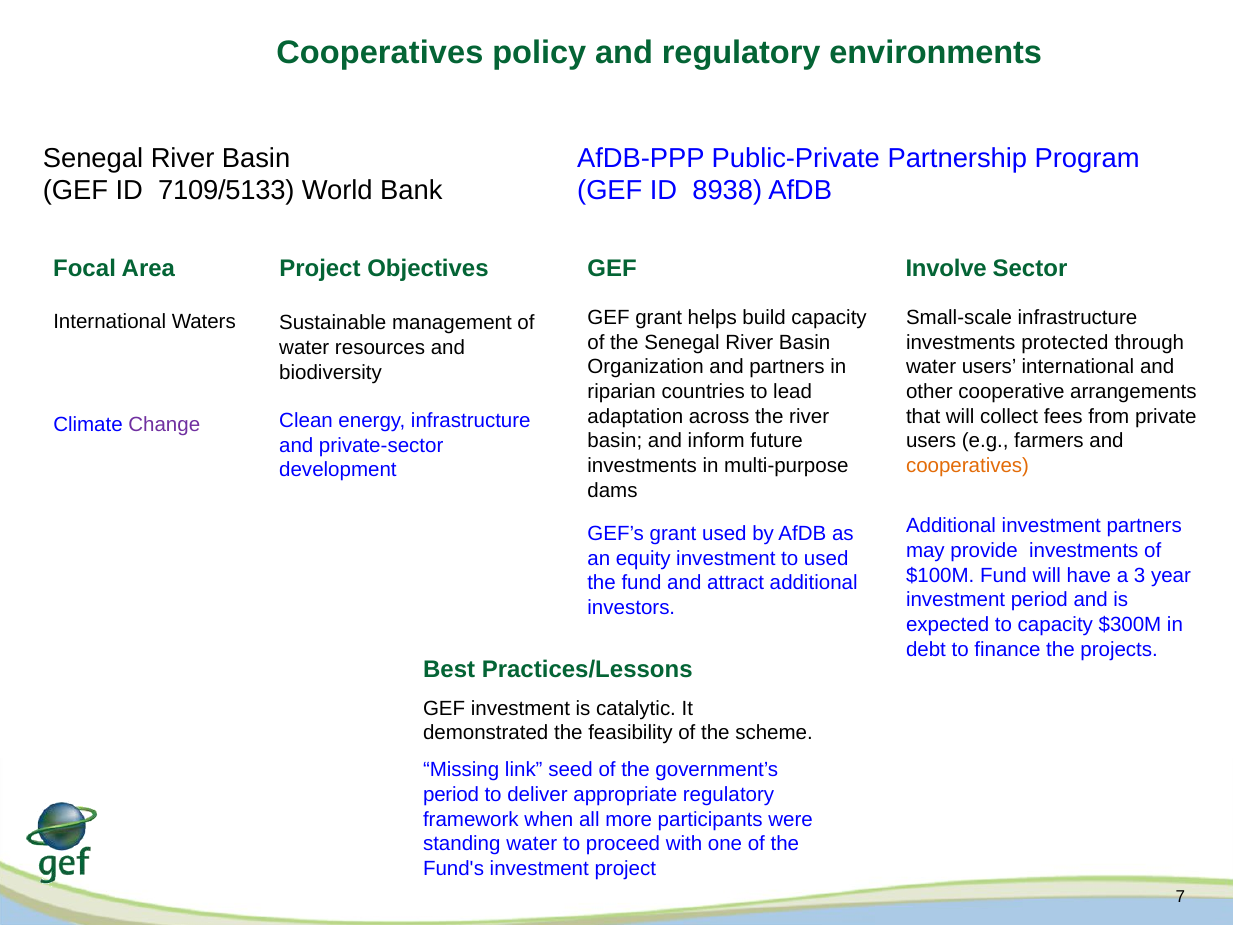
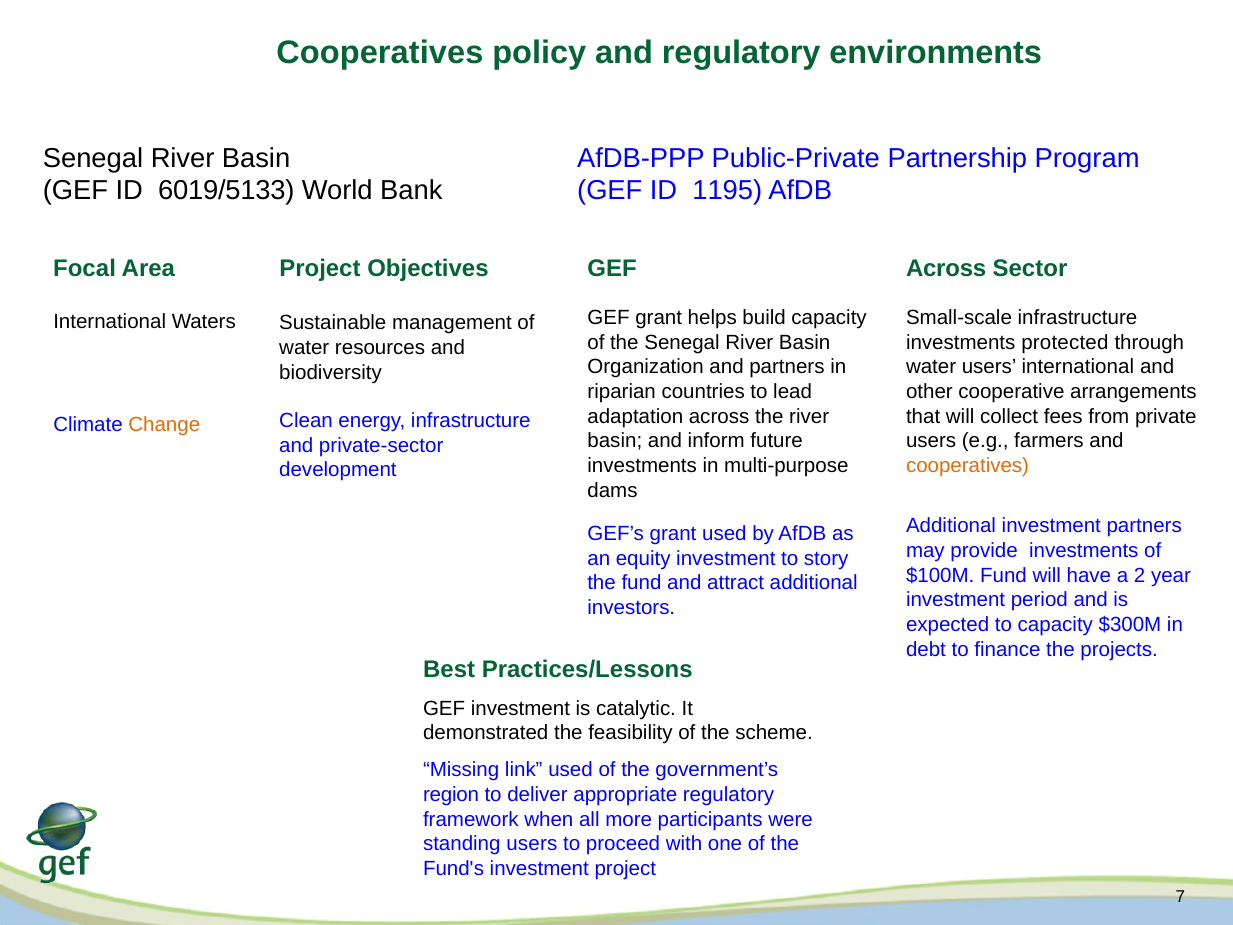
7109/5133: 7109/5133 -> 6019/5133
8938: 8938 -> 1195
GEF Involve: Involve -> Across
Change colour: purple -> orange
to used: used -> story
3: 3 -> 2
link seed: seed -> used
period at (451, 795): period -> region
standing water: water -> users
